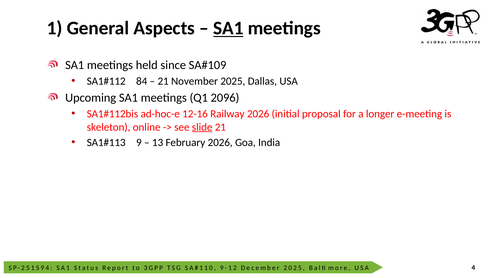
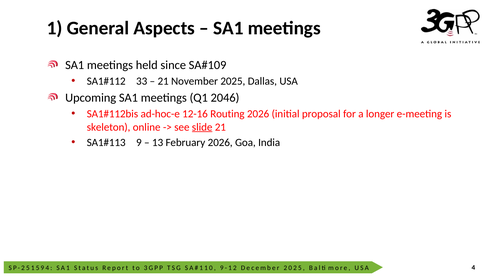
SA1 at (228, 28) underline: present -> none
84: 84 -> 33
2096: 2096 -> 2046
Railway: Railway -> Routing
